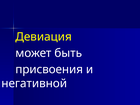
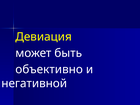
присвоения: присвоения -> объективно
